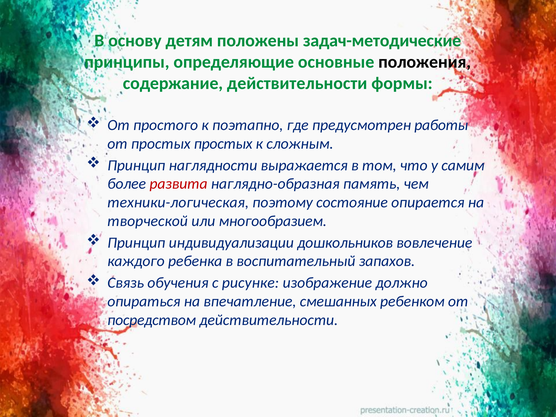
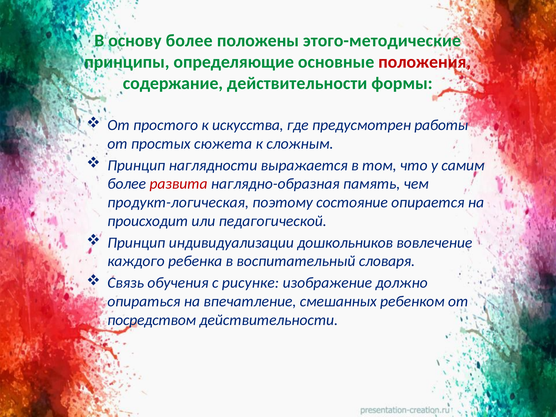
основу детям: детям -> более
задач-методические: задач-методические -> этого-методические
положения colour: black -> red
поэтапно: поэтапно -> искусства
простых простых: простых -> сюжета
техники-логическая: техники-логическая -> продукт-логическая
творческой: творческой -> происходит
многообразием: многообразием -> педагогической
запахов: запахов -> словаря
